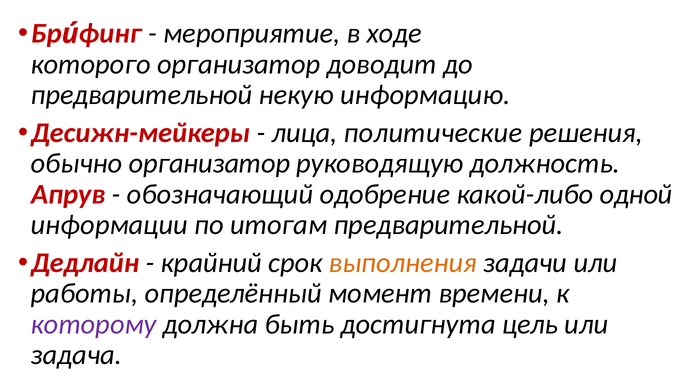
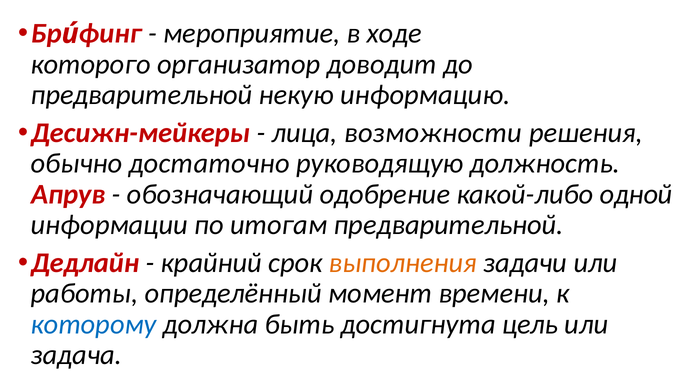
политические: политические -> возможности
обычно организатор: организатор -> достаточно
которому colour: purple -> blue
